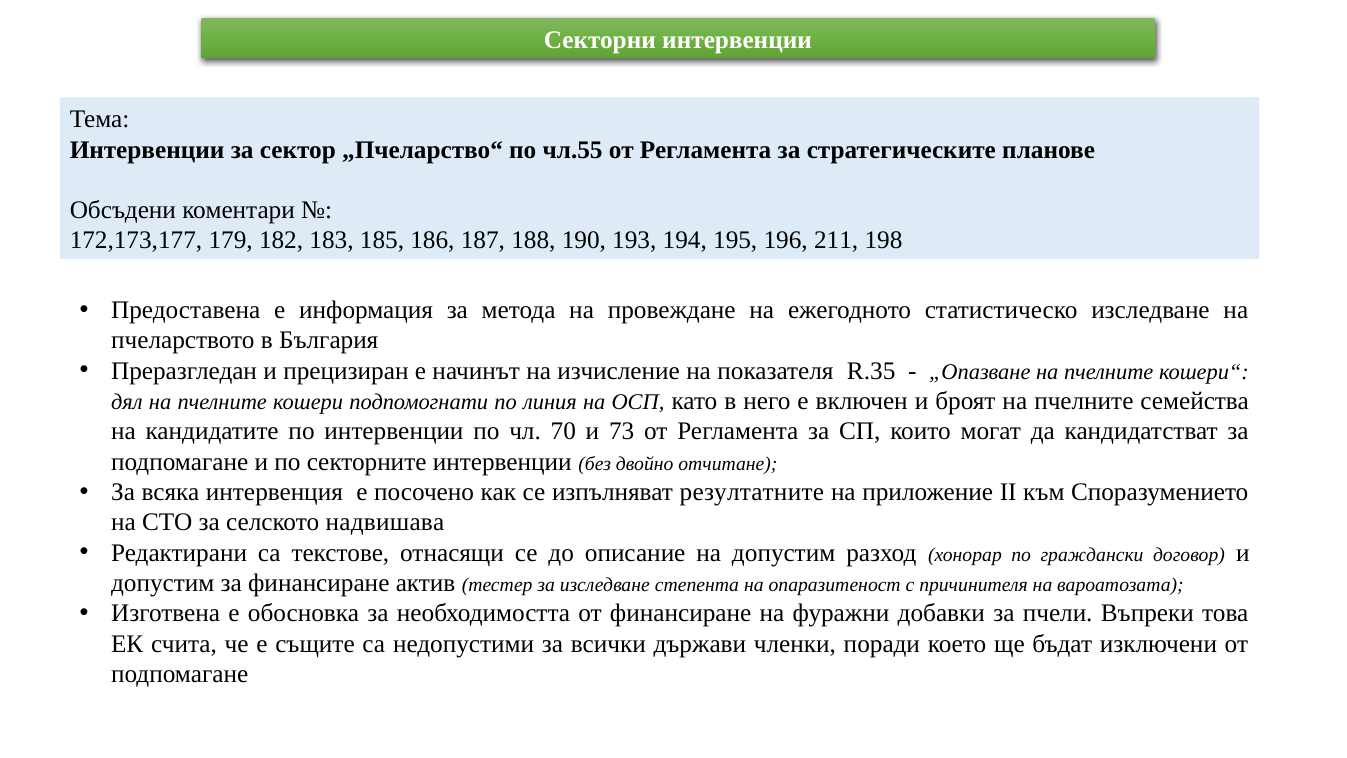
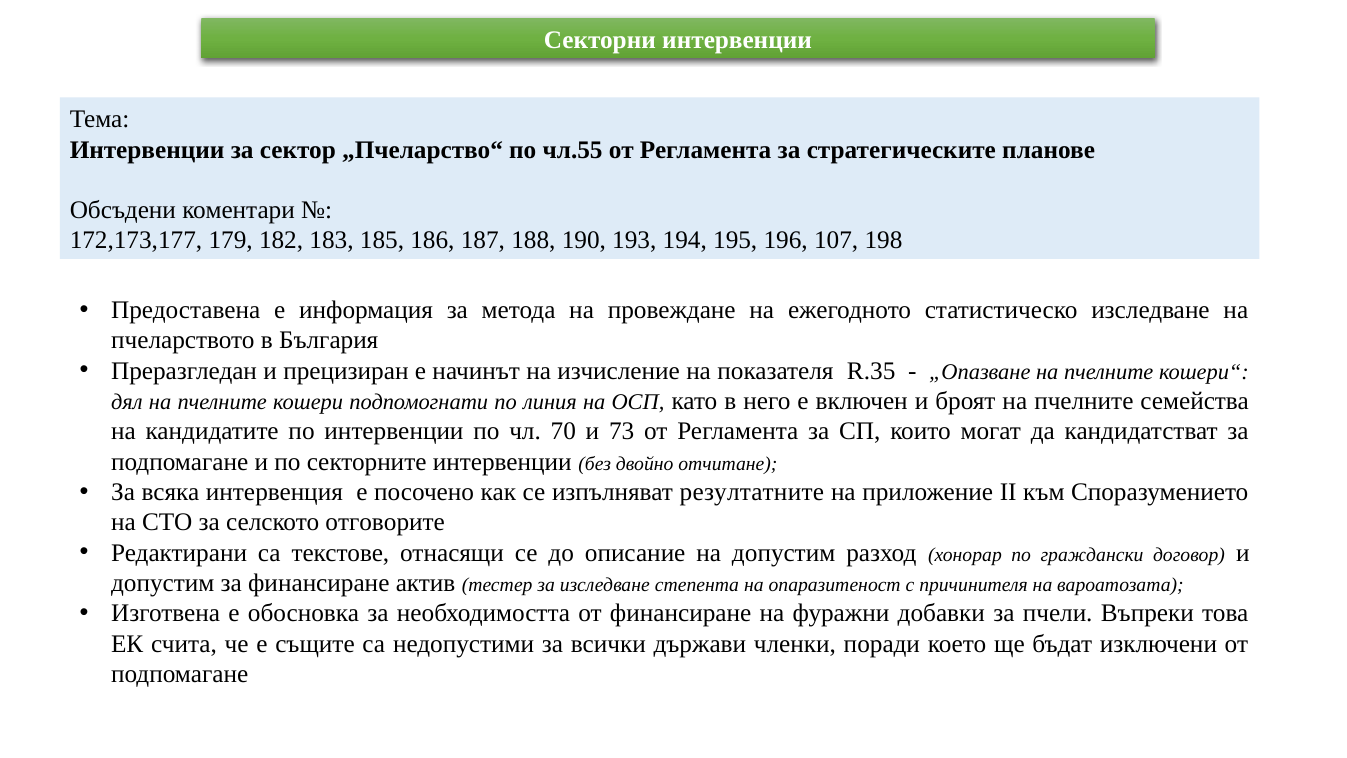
211: 211 -> 107
надвишава: надвишава -> отговорите
